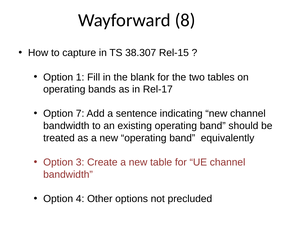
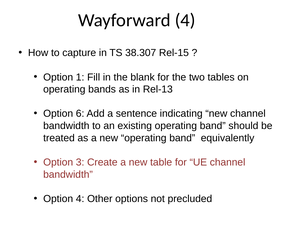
Wayforward 8: 8 -> 4
Rel-17: Rel-17 -> Rel-13
7: 7 -> 6
